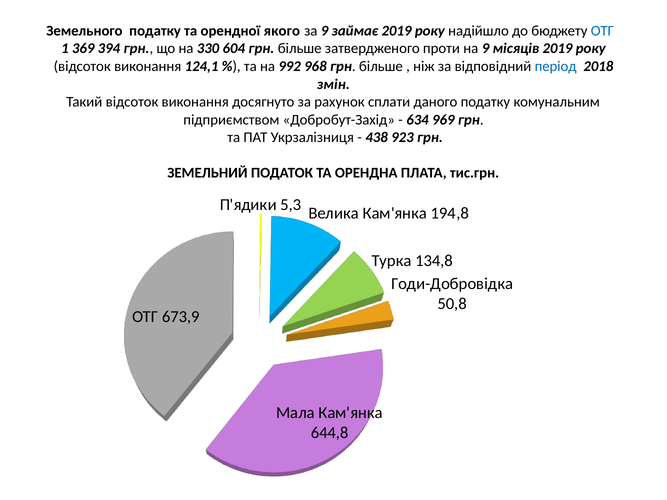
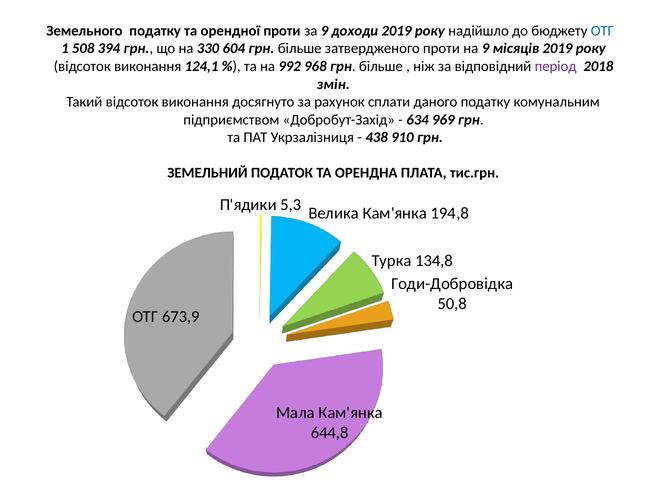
орендної якого: якого -> проти
займає: займає -> доходи
369: 369 -> 508
період colour: blue -> purple
923: 923 -> 910
